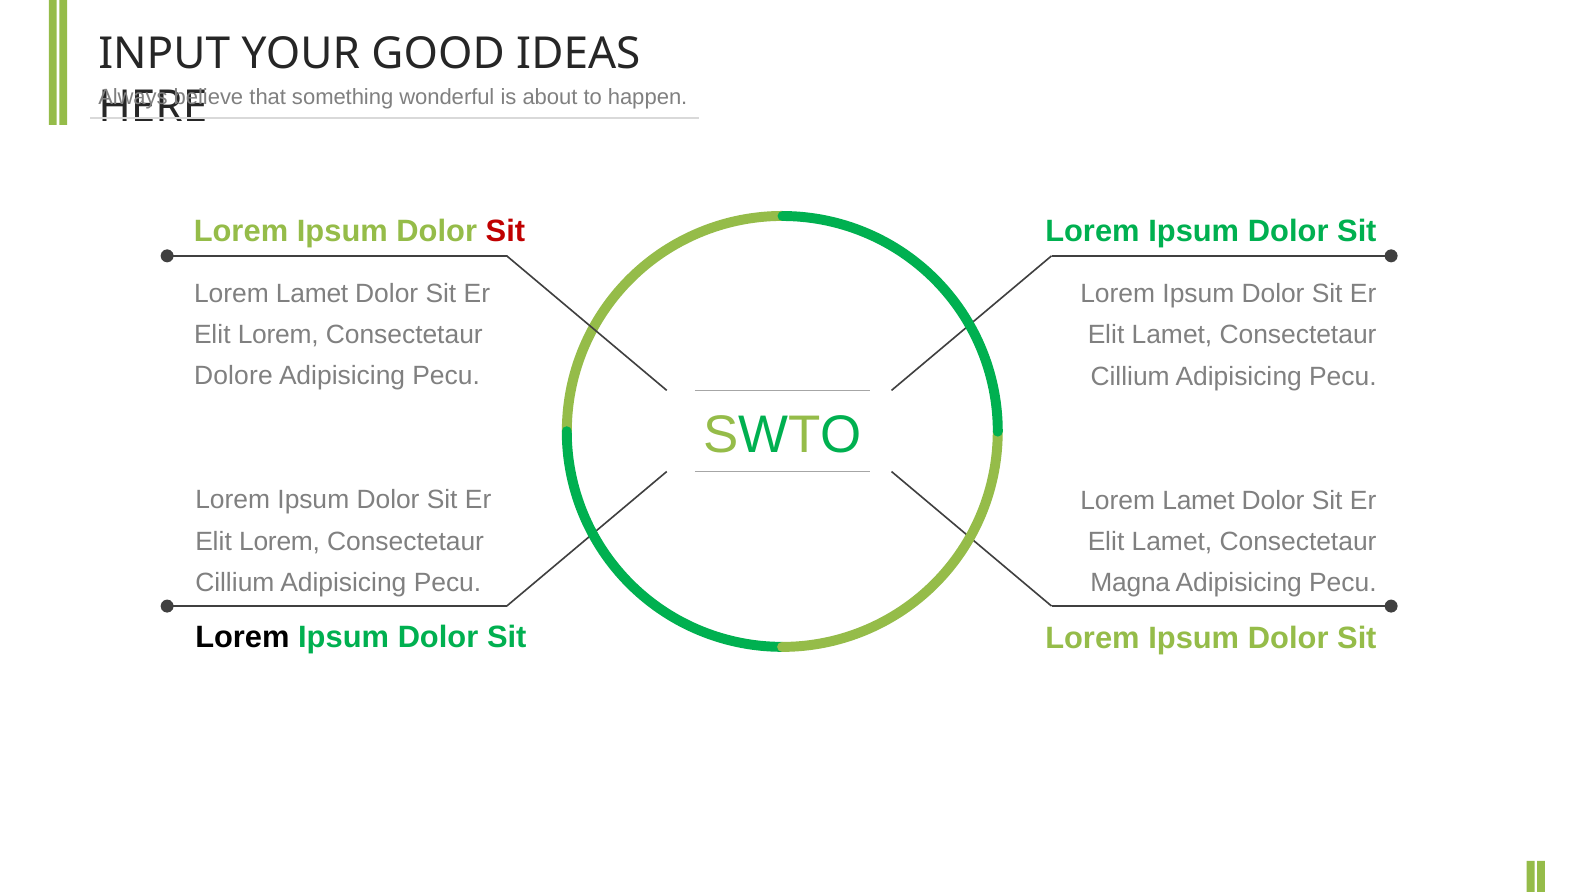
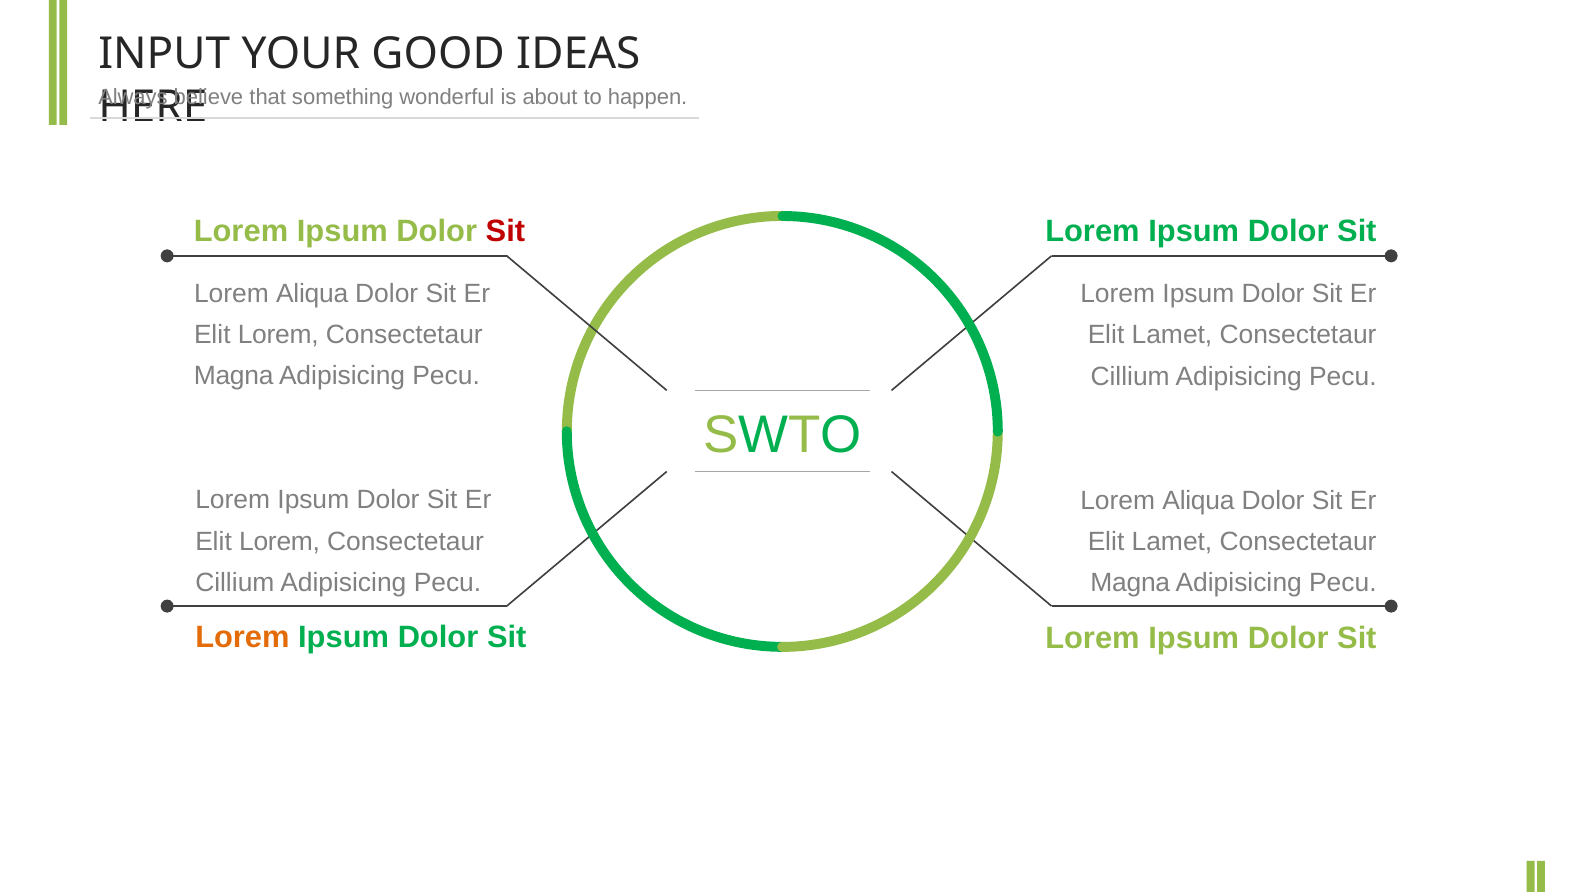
Lamet at (312, 293): Lamet -> Aliqua
Dolore at (233, 376): Dolore -> Magna
Lamet at (1198, 501): Lamet -> Aliqua
Lorem at (242, 638) colour: black -> orange
